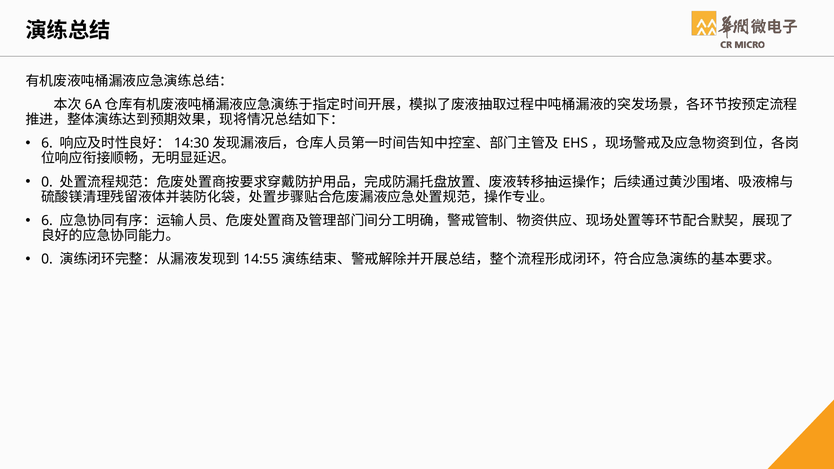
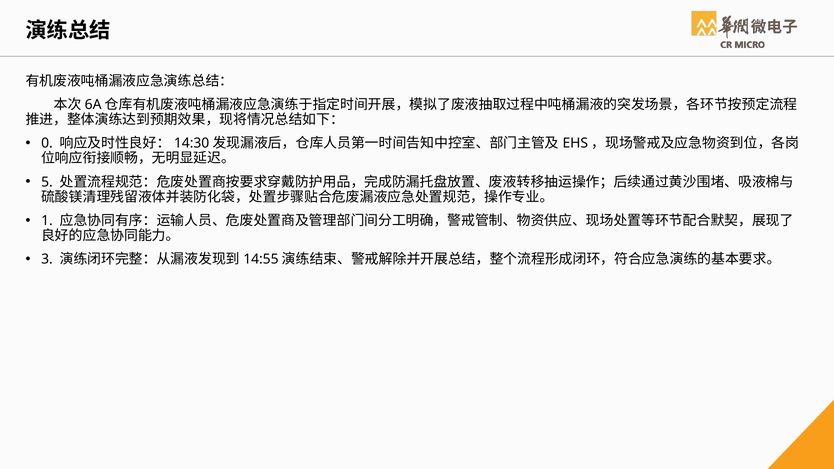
6 at (47, 143): 6 -> 0
0 at (47, 182): 0 -> 5
6 at (47, 221): 6 -> 1
0 at (47, 259): 0 -> 3
